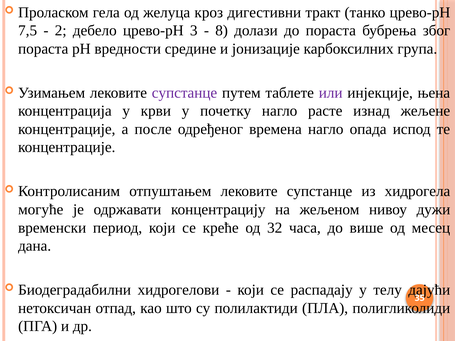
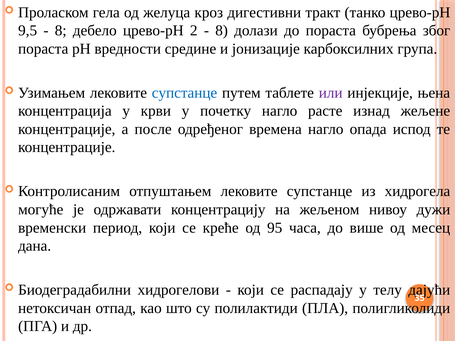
7,5: 7,5 -> 9,5
2 at (61, 31): 2 -> 8
3: 3 -> 2
супстанце at (185, 93) colour: purple -> blue
32: 32 -> 95
